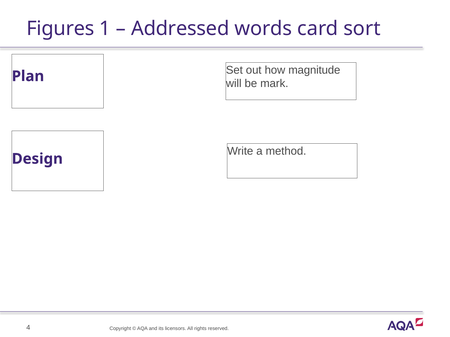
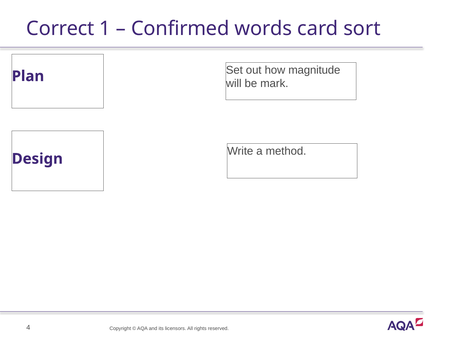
Figures: Figures -> Correct
Addressed: Addressed -> Confirmed
